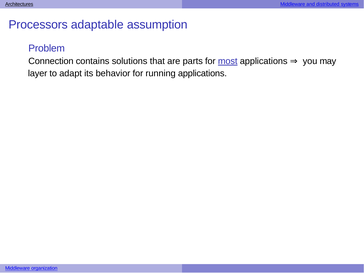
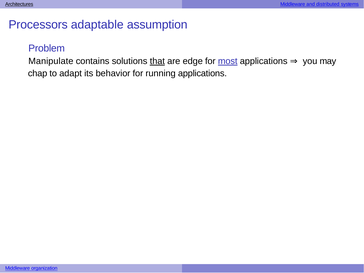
Connection: Connection -> Manipulate
that underline: none -> present
parts: parts -> edge
layer: layer -> chap
